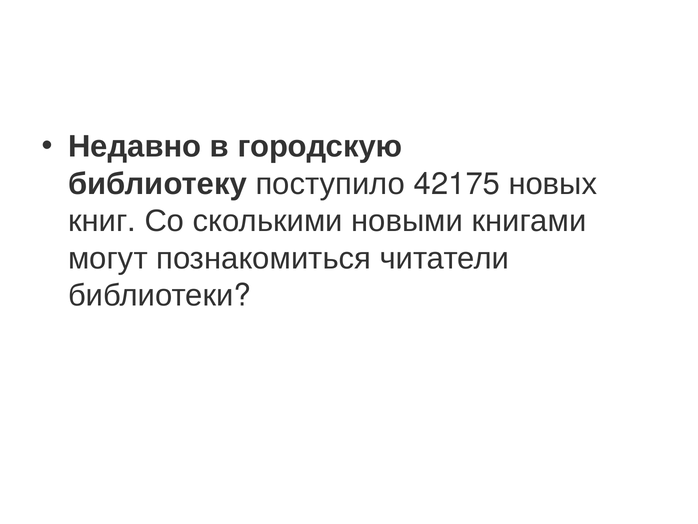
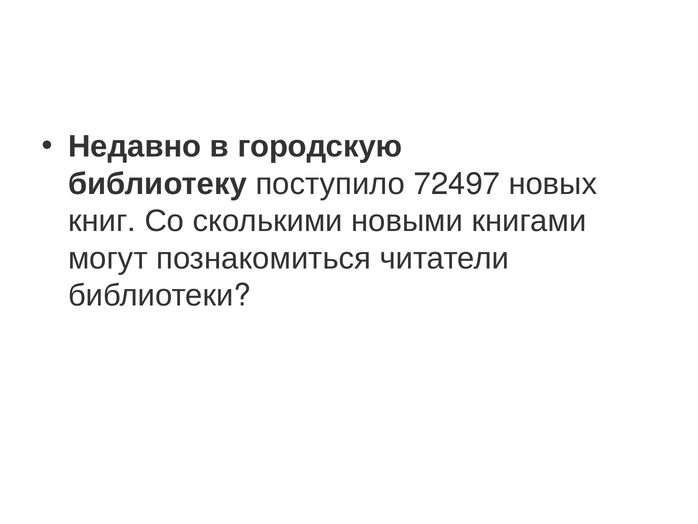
42175: 42175 -> 72497
